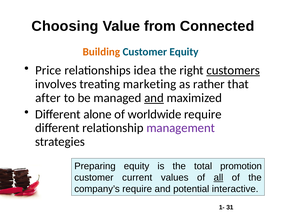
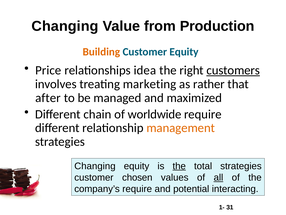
Choosing at (65, 26): Choosing -> Changing
Connected: Connected -> Production
and at (154, 98) underline: present -> none
alone: alone -> chain
management colour: purple -> orange
Preparing at (95, 166): Preparing -> Changing
the at (179, 166) underline: none -> present
total promotion: promotion -> strategies
current: current -> chosen
interactive: interactive -> interacting
